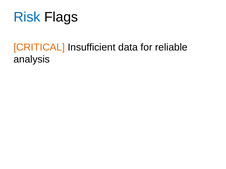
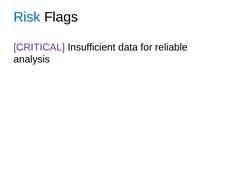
CRITICAL colour: orange -> purple
